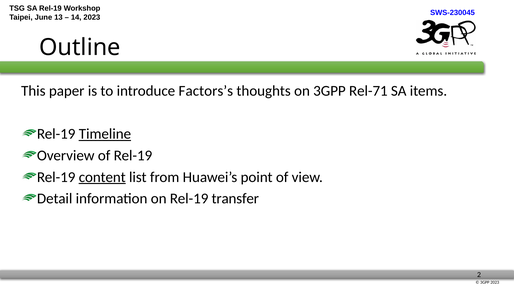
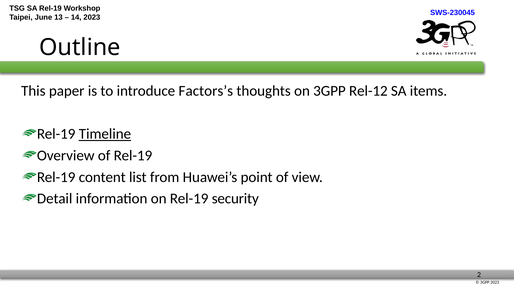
Rel-71: Rel-71 -> Rel-12
content underline: present -> none
transfer: transfer -> security
